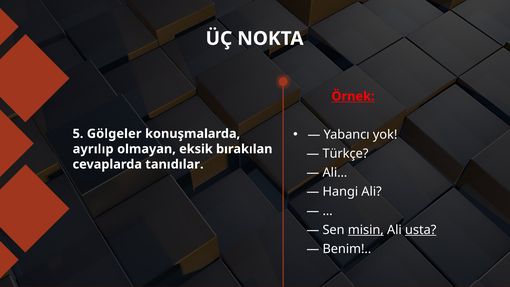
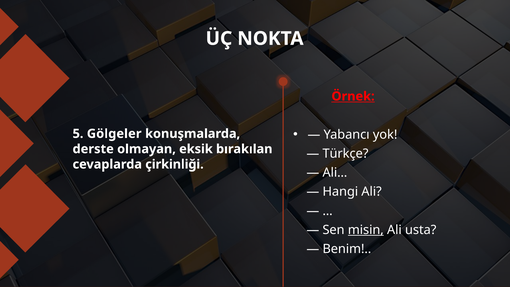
ayrılıp: ayrılıp -> derste
tanıdılar: tanıdılar -> çirkinliği
usta underline: present -> none
